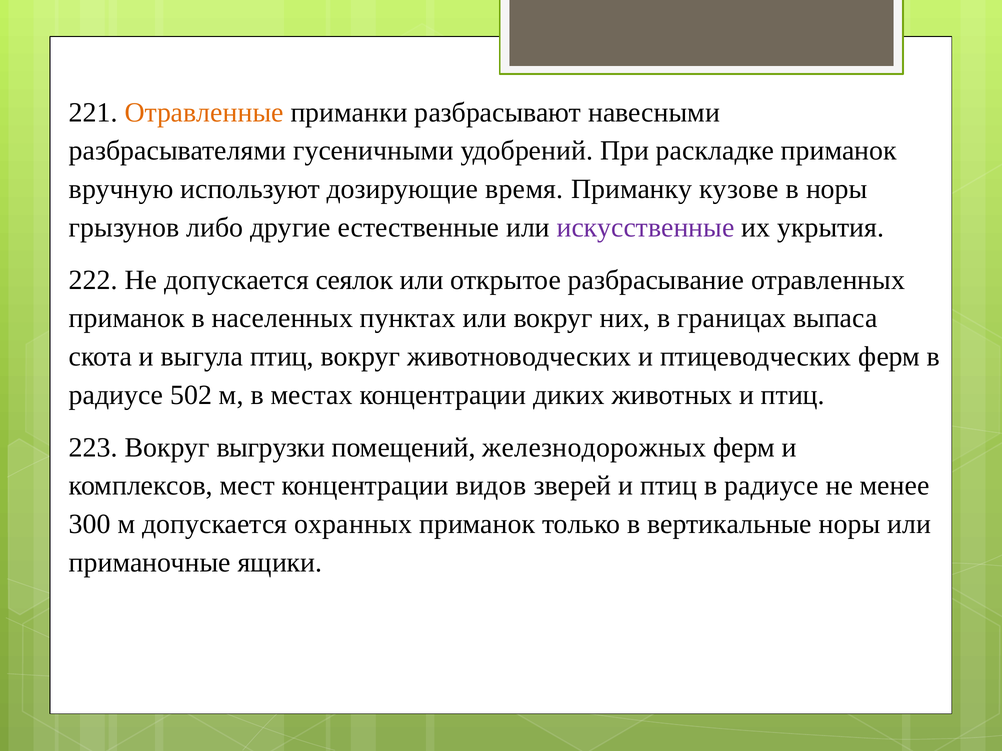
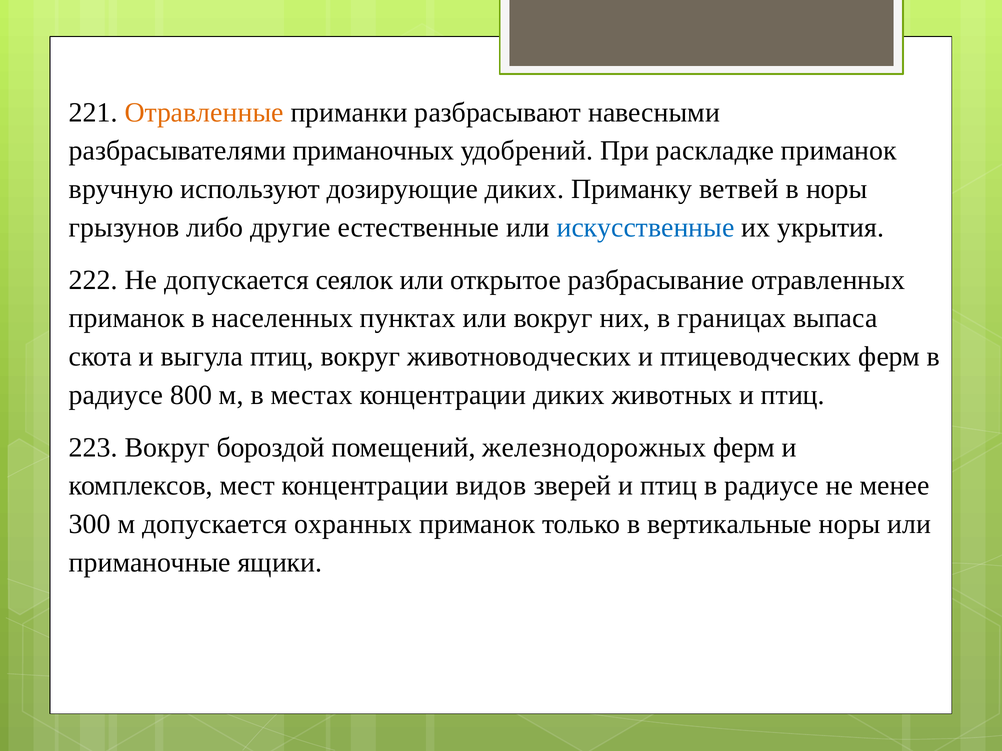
гусеничными: гусеничными -> приманочных
дозирующие время: время -> диких
кузове: кузове -> ветвей
искусственные colour: purple -> blue
502: 502 -> 800
выгрузки: выгрузки -> бороздой
